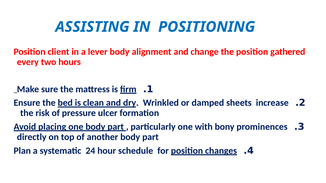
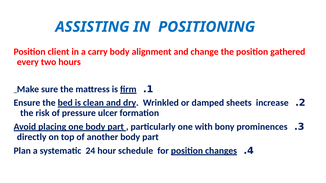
lever: lever -> carry
